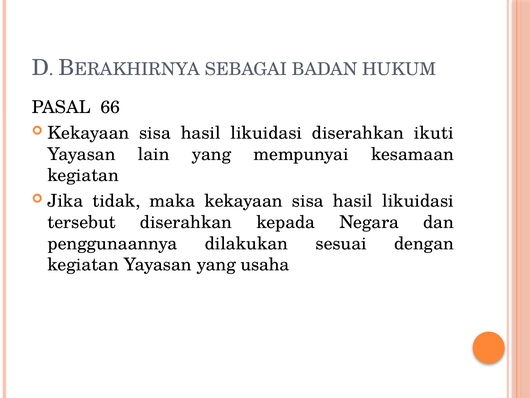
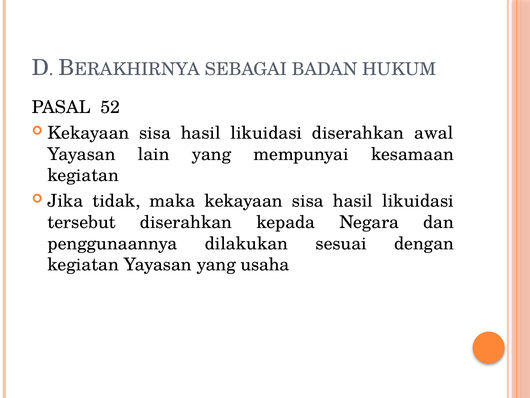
66: 66 -> 52
ikuti: ikuti -> awal
